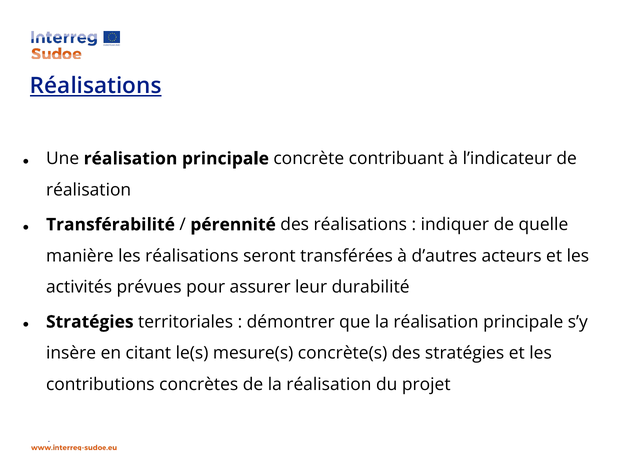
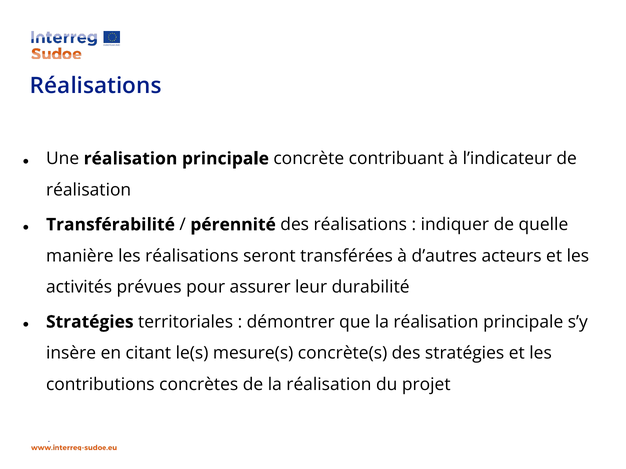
Réalisations at (96, 86) underline: present -> none
